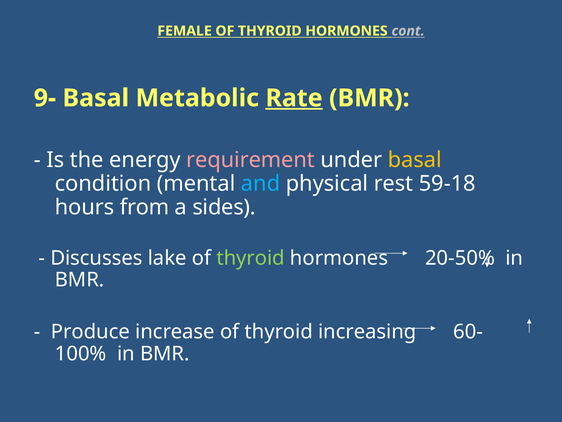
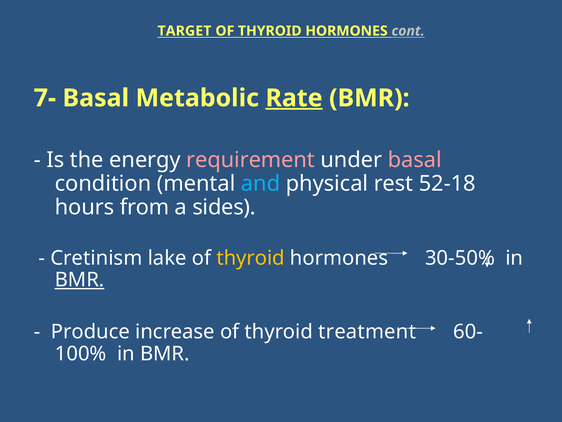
FEMALE: FEMALE -> TARGET
9-: 9- -> 7-
basal at (415, 160) colour: yellow -> pink
59-18: 59-18 -> 52-18
Discusses: Discusses -> Cretinism
thyroid at (251, 258) colour: light green -> yellow
20-50%: 20-50% -> 30-50%
BMR at (80, 280) underline: none -> present
increasing: increasing -> treatment
